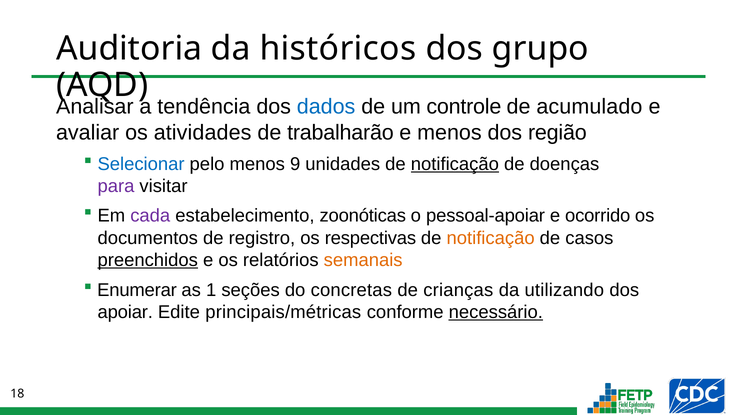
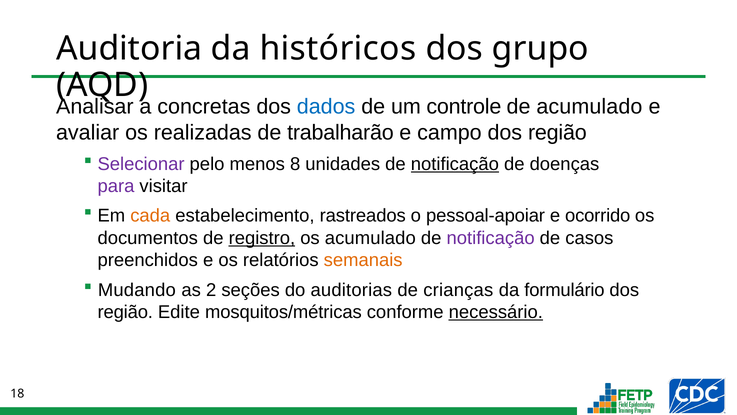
tendência: tendência -> concretas
atividades: atividades -> realizadas
e menos: menos -> campo
Selecionar colour: blue -> purple
9: 9 -> 8
cada colour: purple -> orange
zoonóticas: zoonóticas -> rastreados
registro underline: none -> present
os respectivas: respectivas -> acumulado
notificação at (491, 238) colour: orange -> purple
preenchidos underline: present -> none
Enumerar: Enumerar -> Mudando
1: 1 -> 2
concretas: concretas -> auditorias
utilizando: utilizando -> formulário
apoiar at (125, 312): apoiar -> região
principais/métricas: principais/métricas -> mosquitos/métricas
